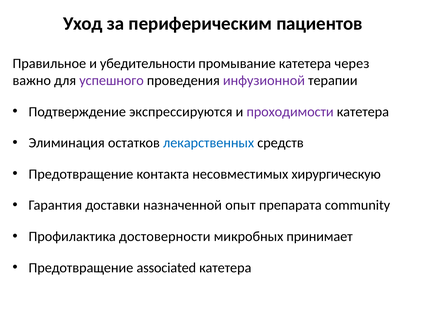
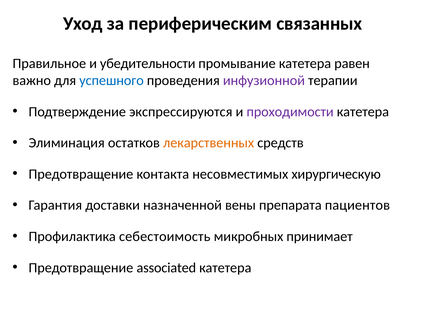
пациентов: пациентов -> связанных
через: через -> равен
успешного colour: purple -> blue
лекарственных colour: blue -> orange
опыт: опыт -> вены
community: community -> пациентов
достоверности: достоверности -> себестоимость
